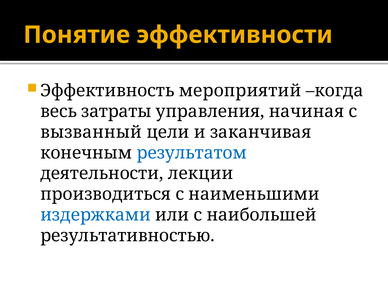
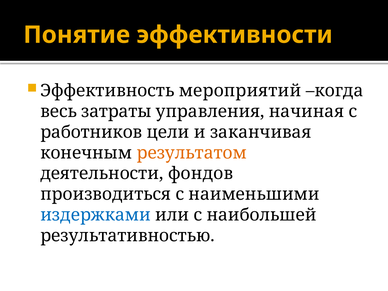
вызванный: вызванный -> работников
результатом colour: blue -> orange
лекции: лекции -> фондов
